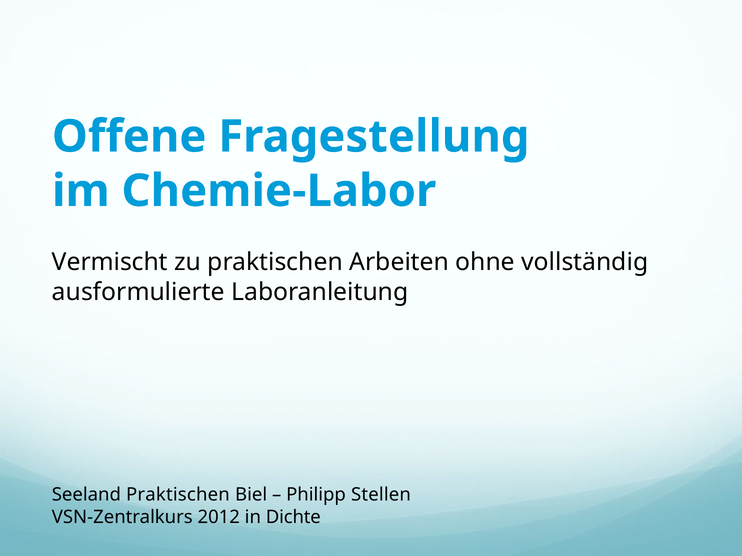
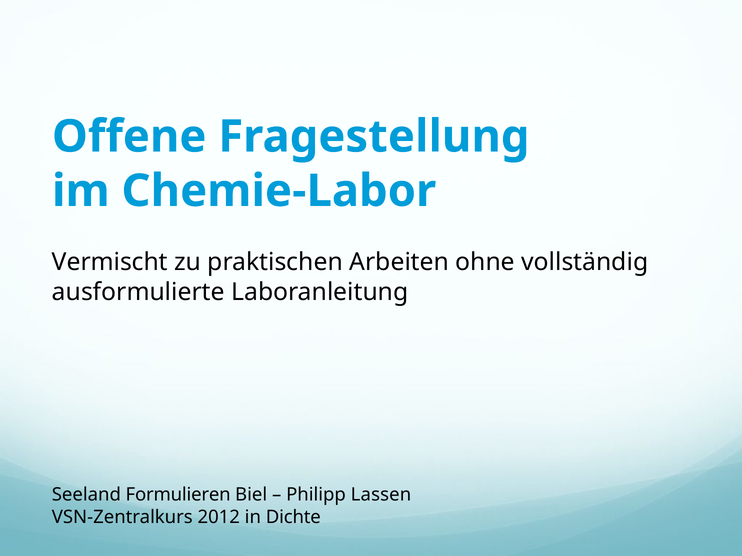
Seeland Praktischen: Praktischen -> Formulieren
Stellen: Stellen -> Lassen
